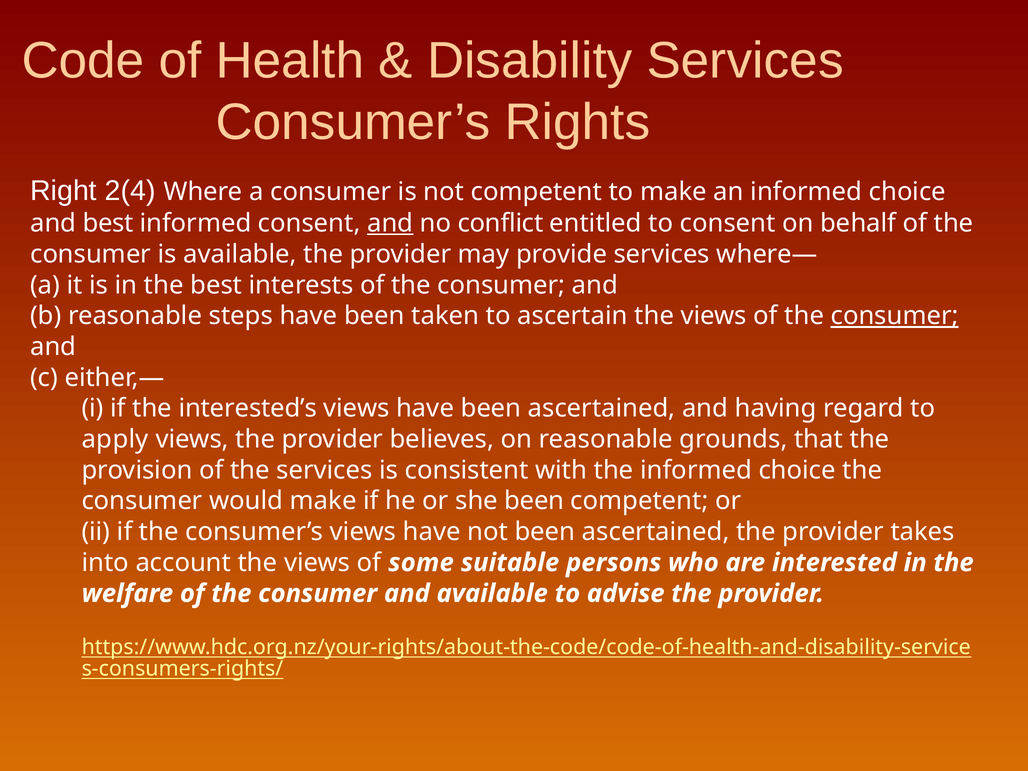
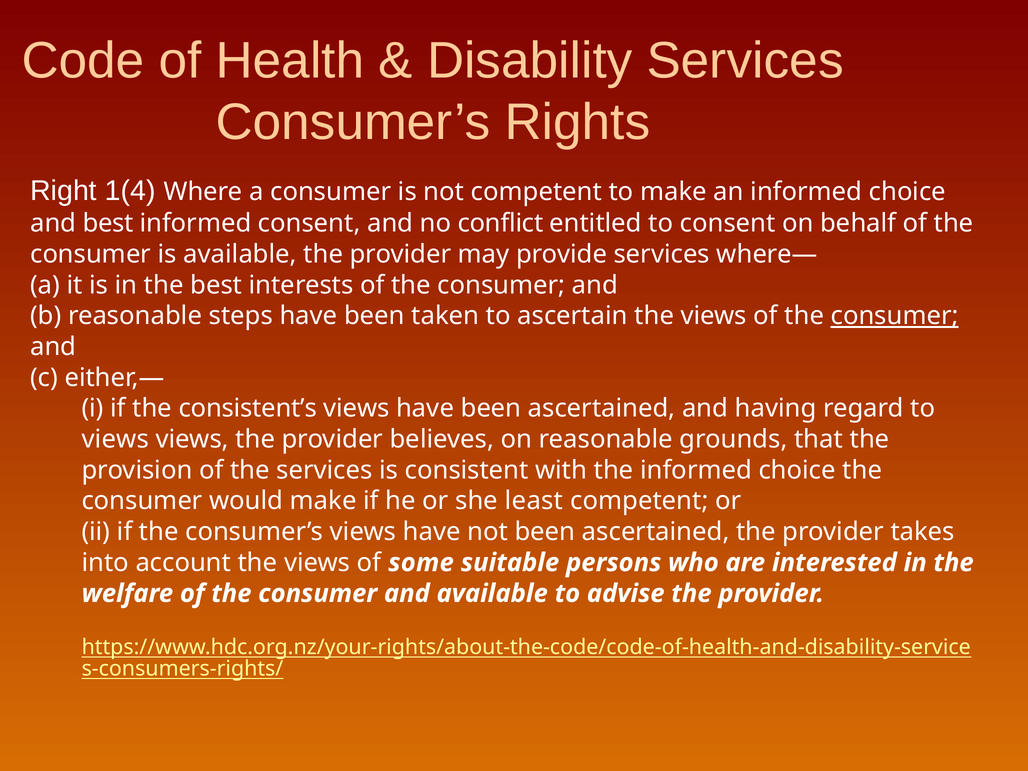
2(4: 2(4 -> 1(4
and at (390, 223) underline: present -> none
interested’s: interested’s -> consistent’s
apply at (115, 439): apply -> views
she been: been -> least
